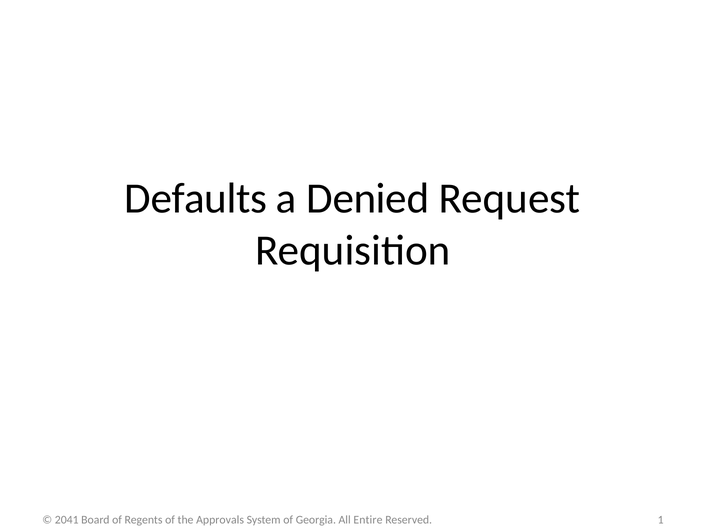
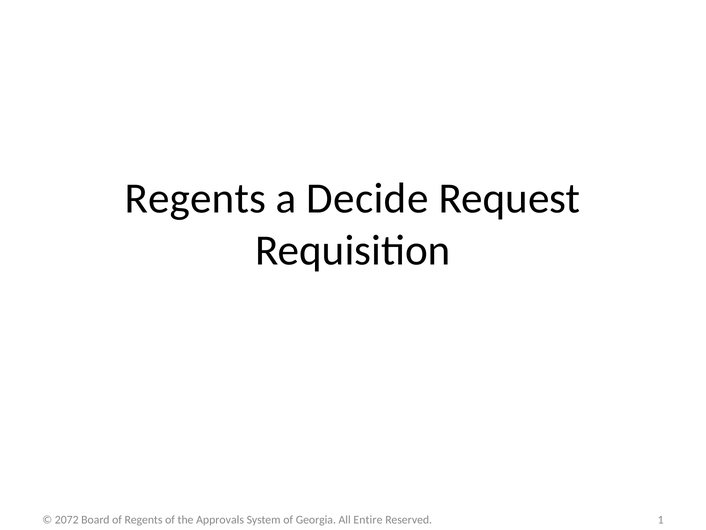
Defaults at (196, 198): Defaults -> Regents
Denied: Denied -> Decide
2041: 2041 -> 2072
